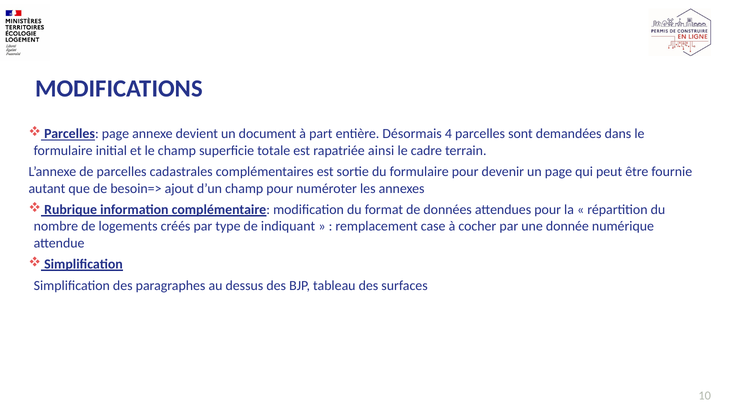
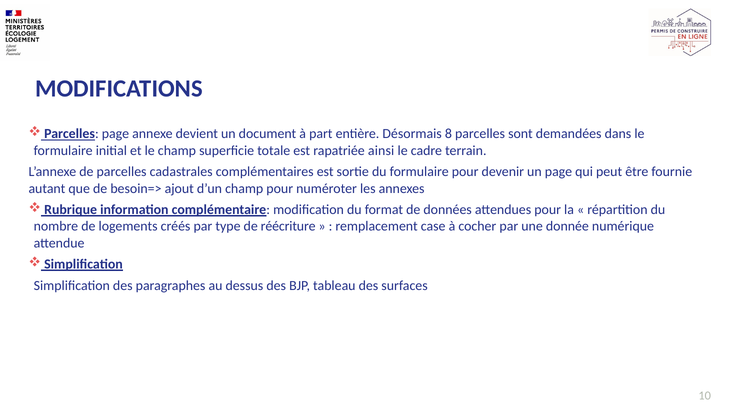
4: 4 -> 8
indiquant: indiquant -> réécriture
